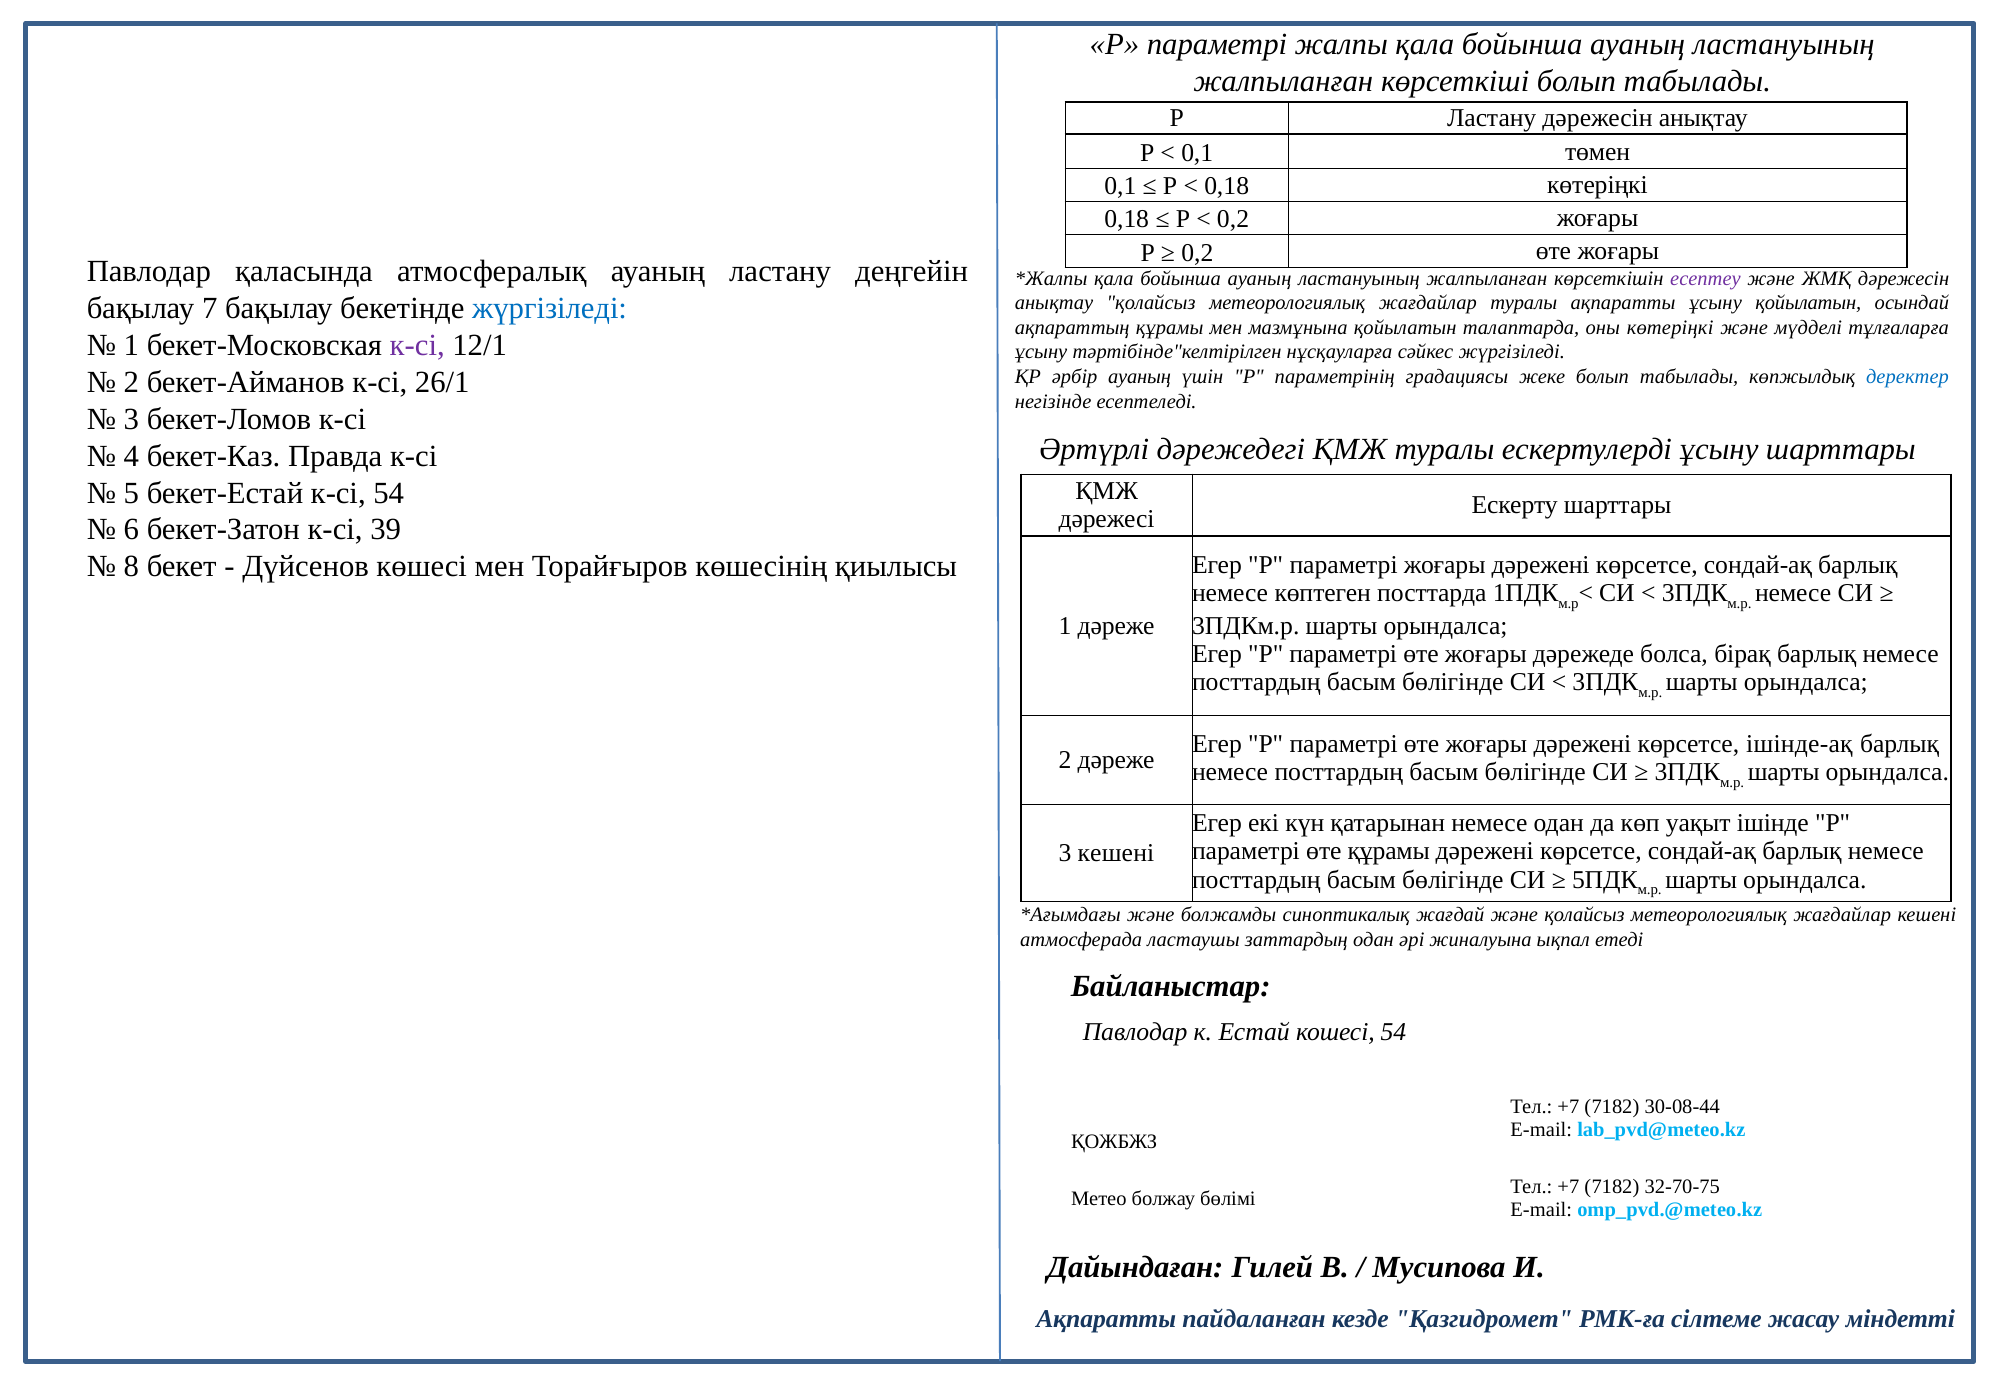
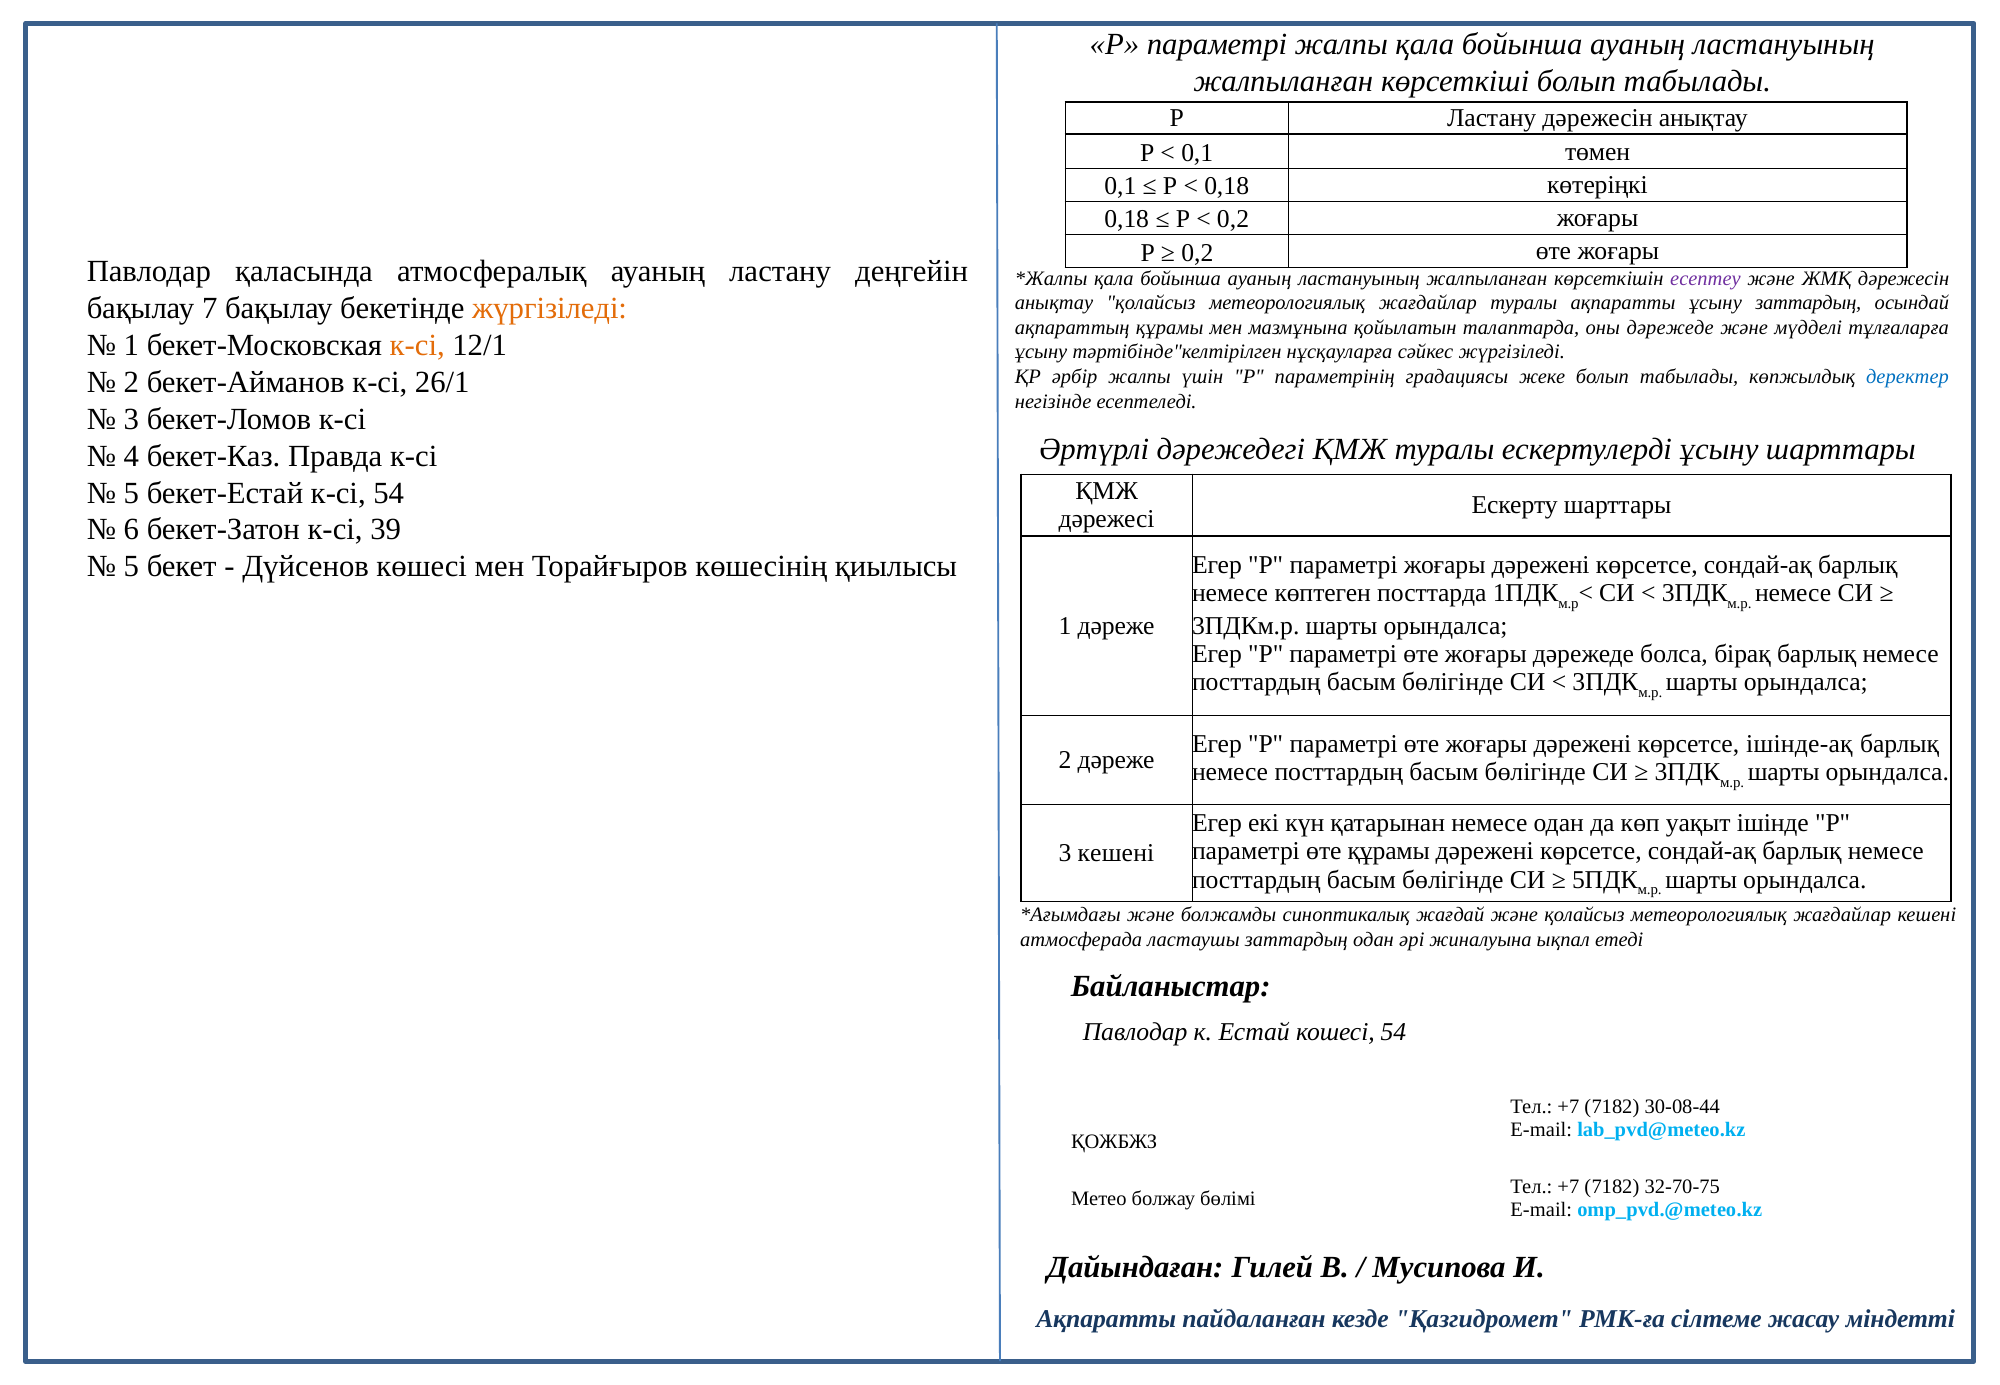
ұсыну қойылатын: қойылатын -> заттардың
жүргізіледі at (550, 308) colour: blue -> orange
оны көтеріңкі: көтеріңкі -> дәрежеде
к-сі at (417, 345) colour: purple -> orange
әрбір ауаның: ауаның -> жалпы
8 at (131, 567): 8 -> 5
